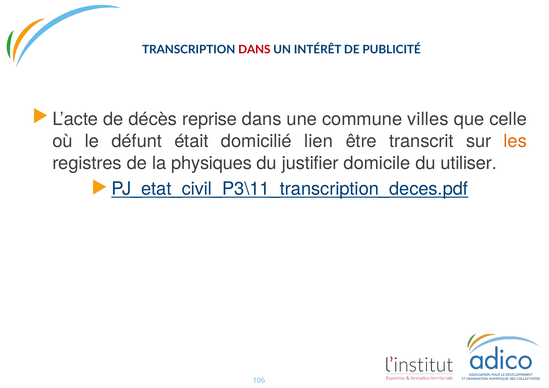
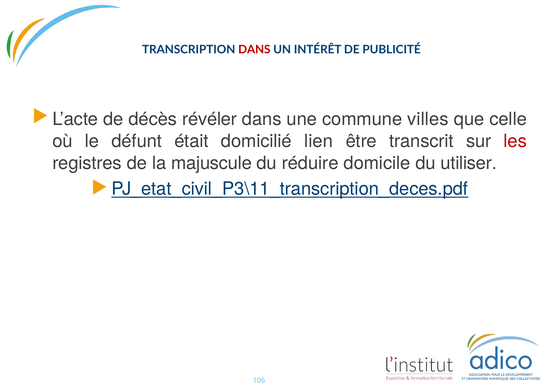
reprise: reprise -> révéler
les colour: orange -> red
physiques: physiques -> majuscule
justifier: justifier -> réduire
